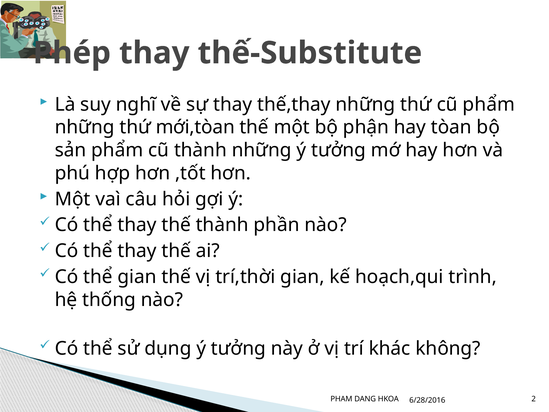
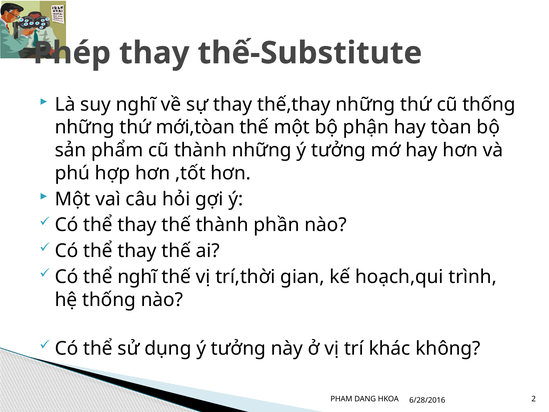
cũ phẩm: phẩm -> thống
thể gian: gian -> nghĩ
